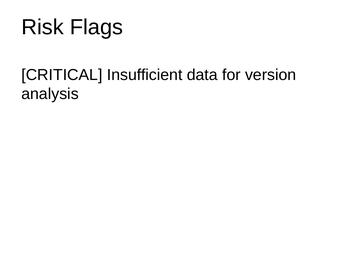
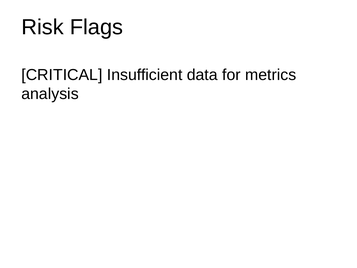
version: version -> metrics
